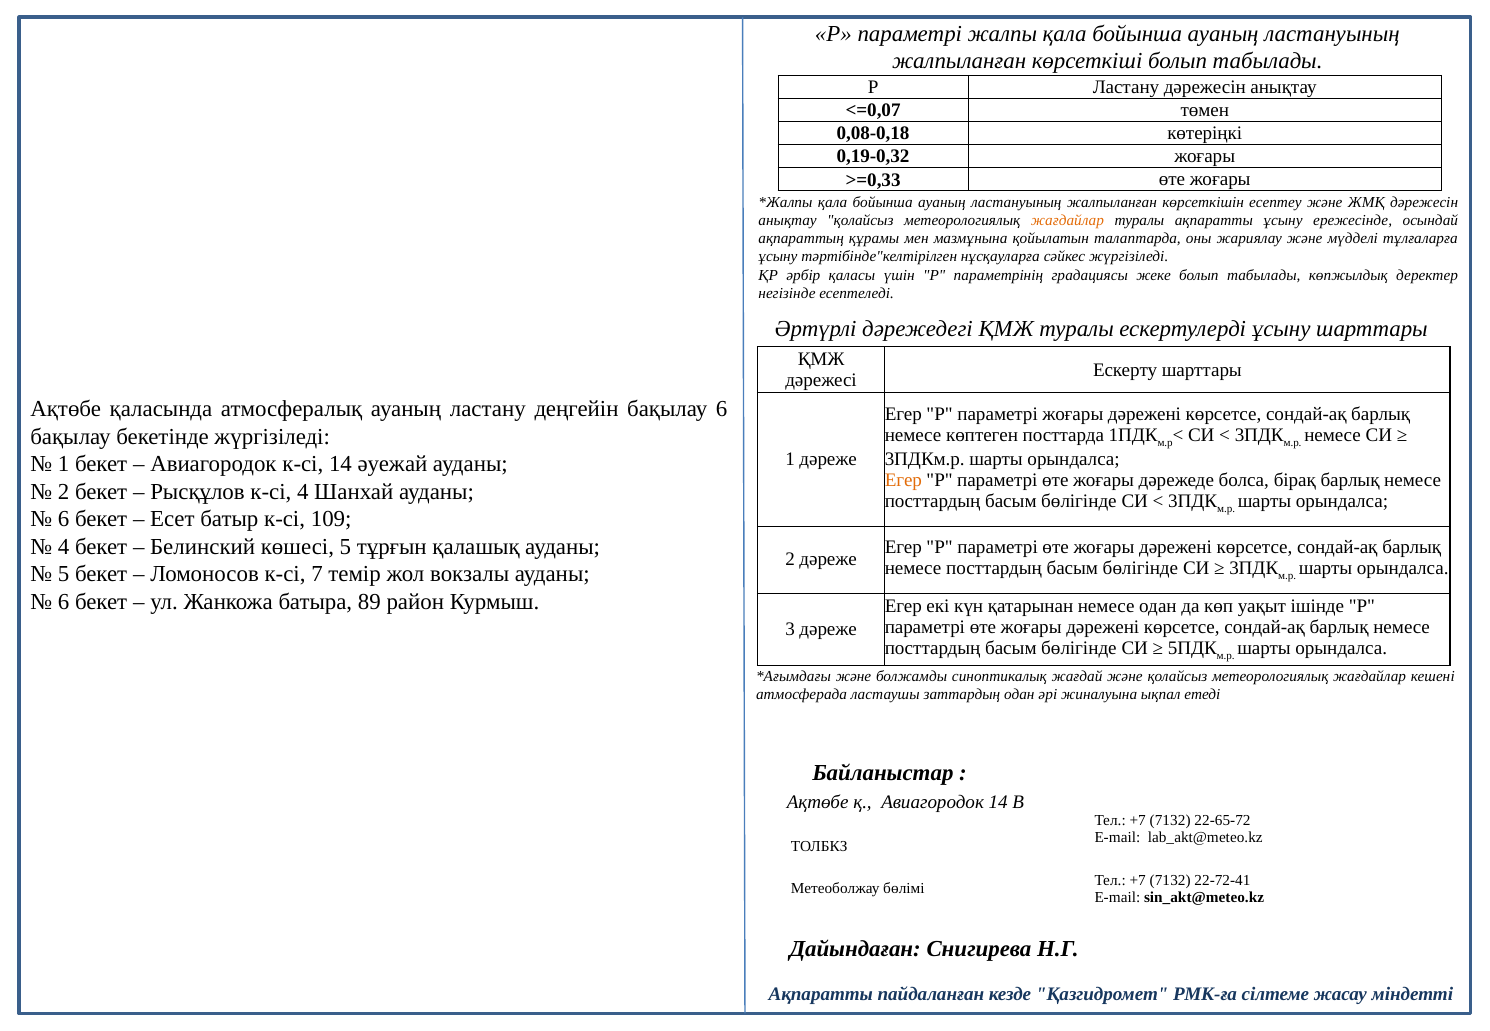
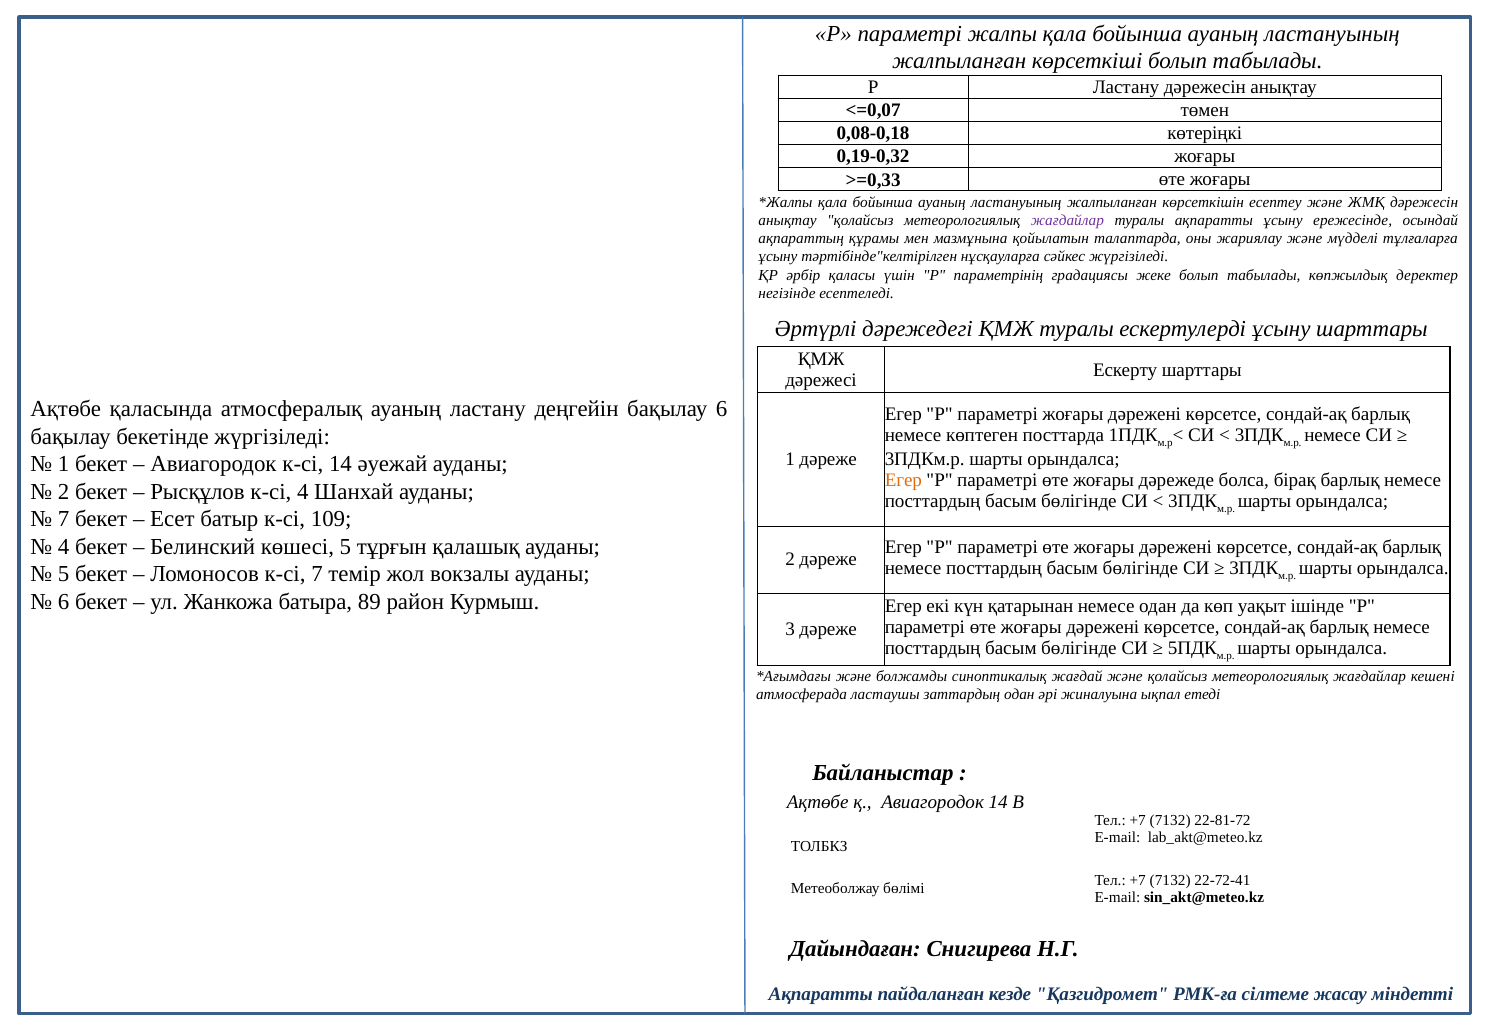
жағдайлар at (1067, 220) colour: orange -> purple
6 at (64, 519): 6 -> 7
22-65-72: 22-65-72 -> 22-81-72
